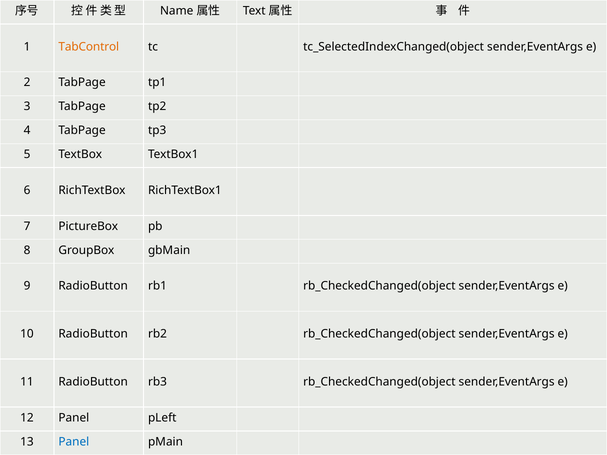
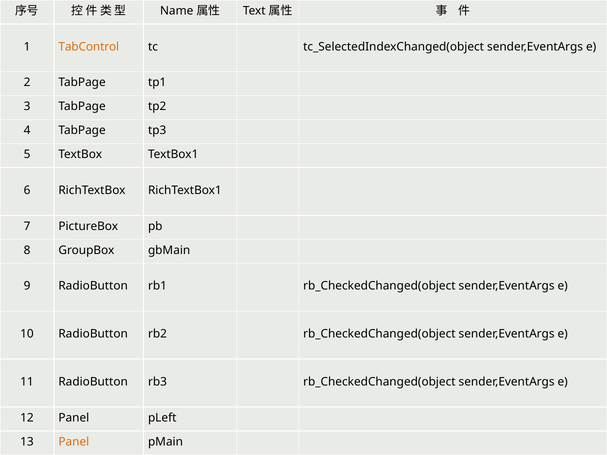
Panel at (74, 442) colour: blue -> orange
